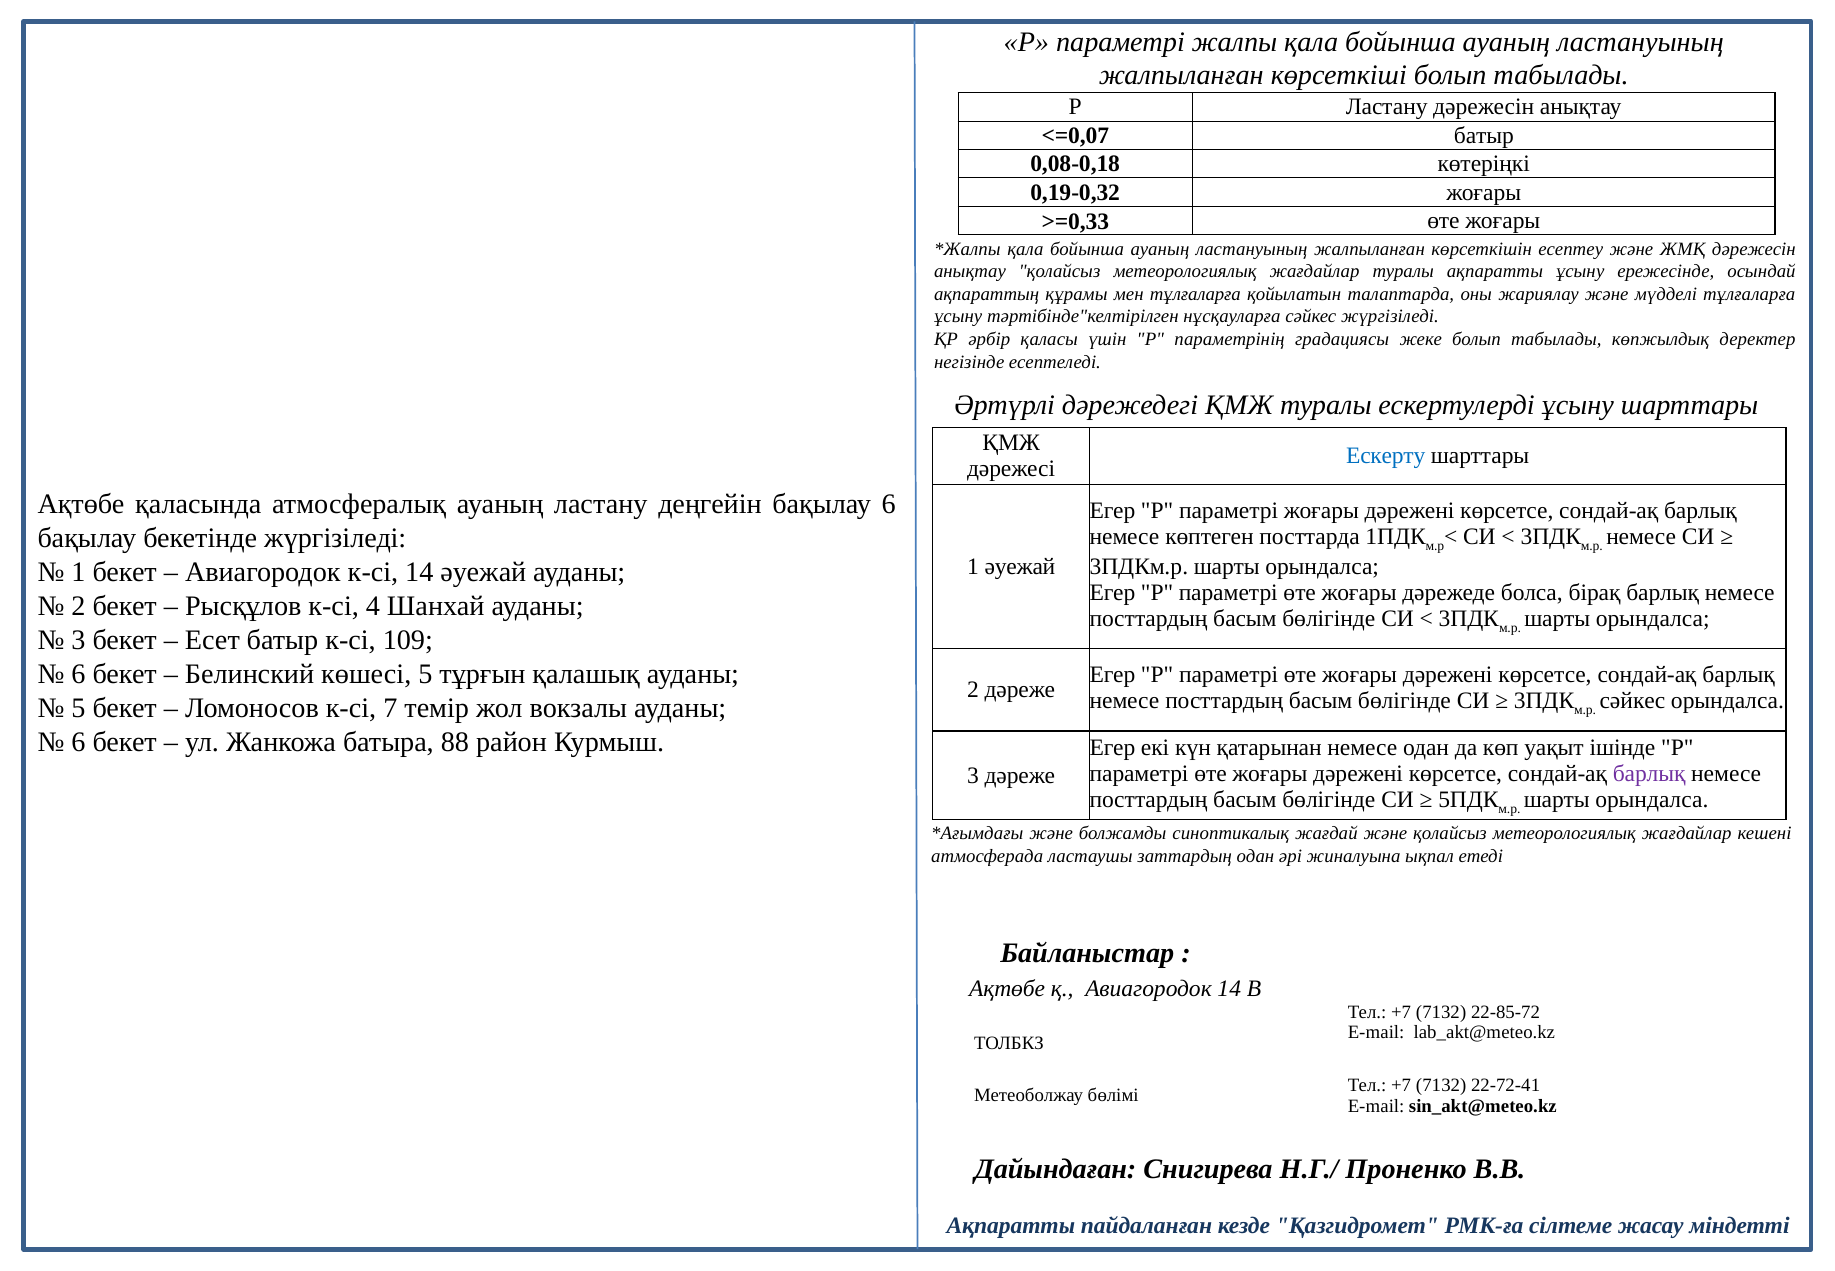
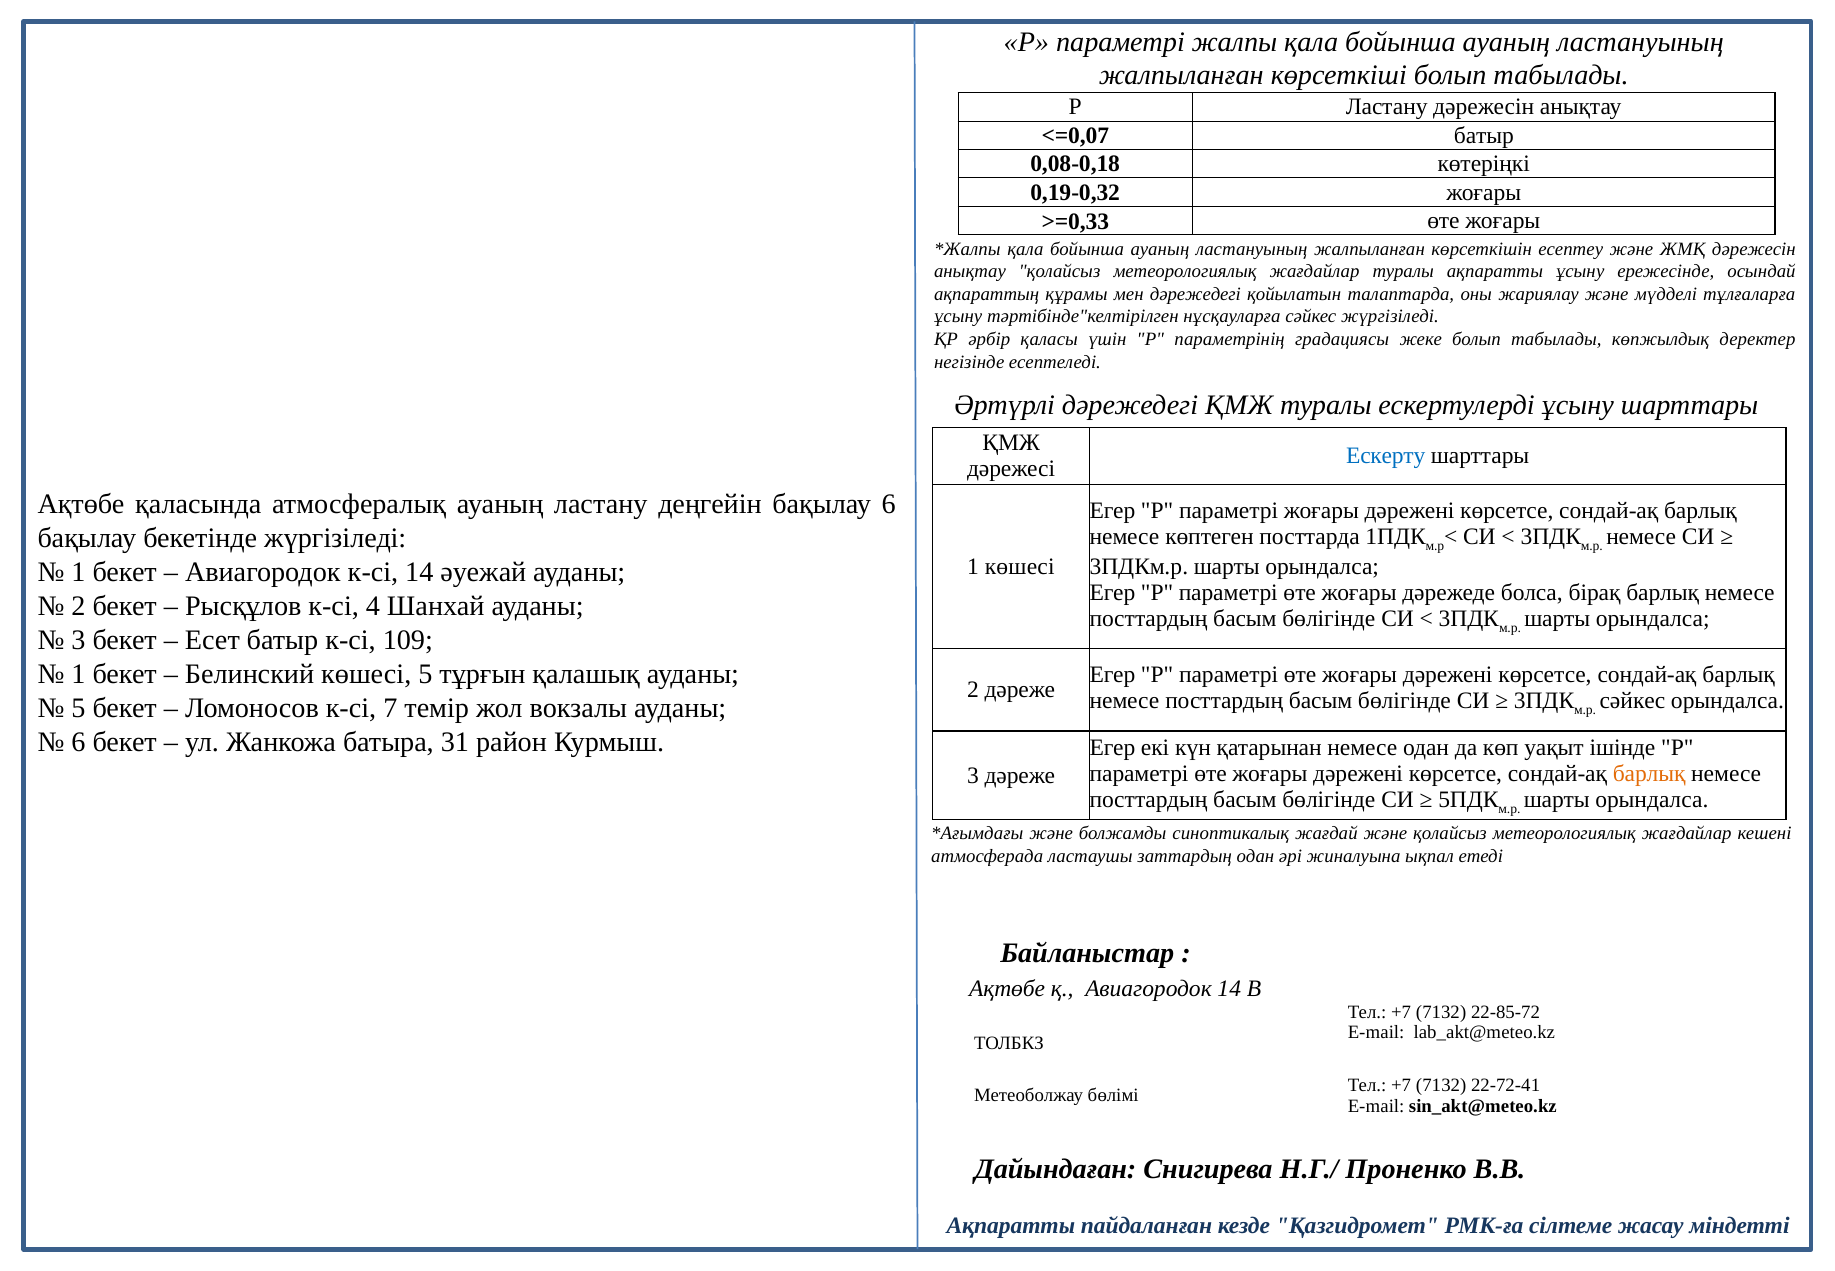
мен тұлғаларға: тұлғаларға -> дәрежедегі
1 әуежай: әуежай -> көшесі
6 at (78, 674): 6 -> 1
88: 88 -> 31
барлық at (1649, 773) colour: purple -> orange
